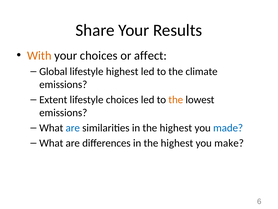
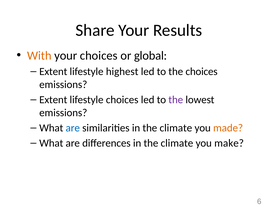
affect: affect -> global
Global at (53, 71): Global -> Extent
the climate: climate -> choices
the at (176, 100) colour: orange -> purple
similarities in the highest: highest -> climate
made colour: blue -> orange
differences in the highest: highest -> climate
